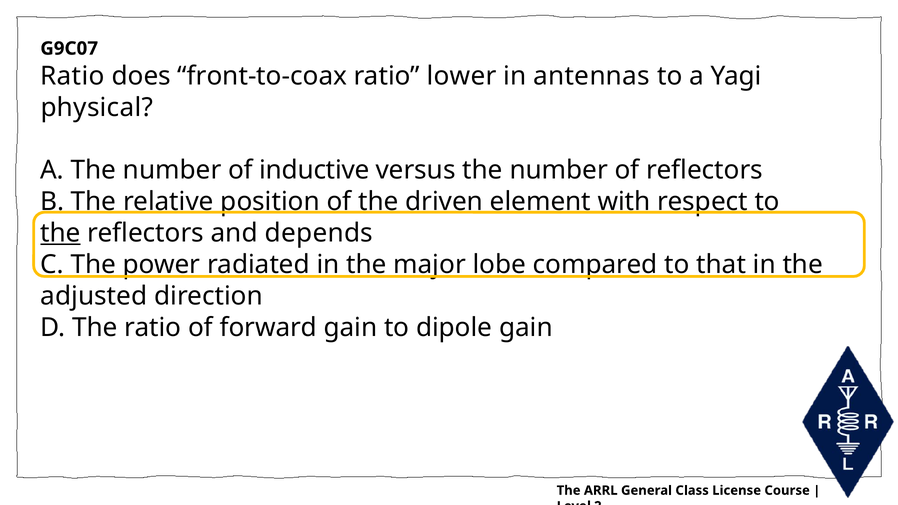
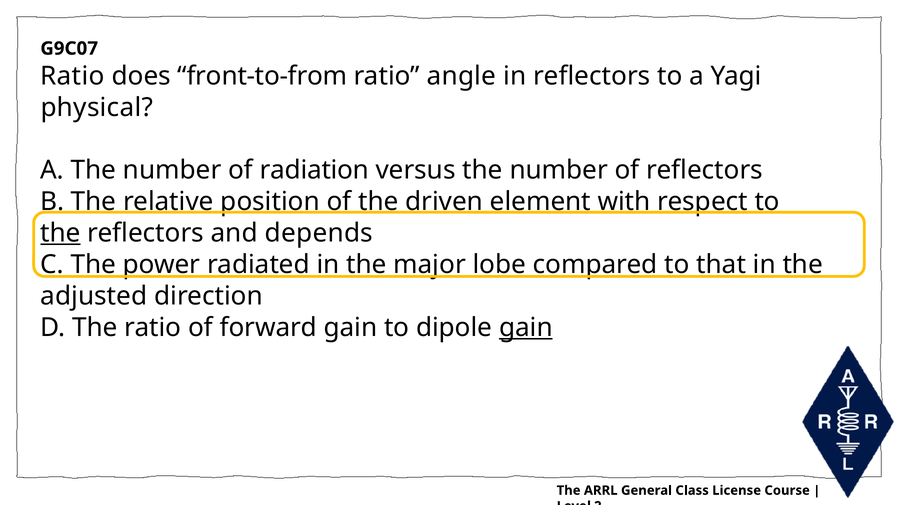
front-to-coax: front-to-coax -> front-to-from
lower: lower -> angle
in antennas: antennas -> reflectors
inductive: inductive -> radiation
gain at (526, 328) underline: none -> present
